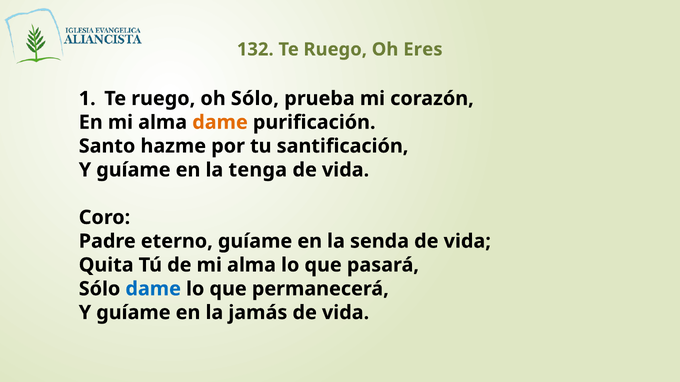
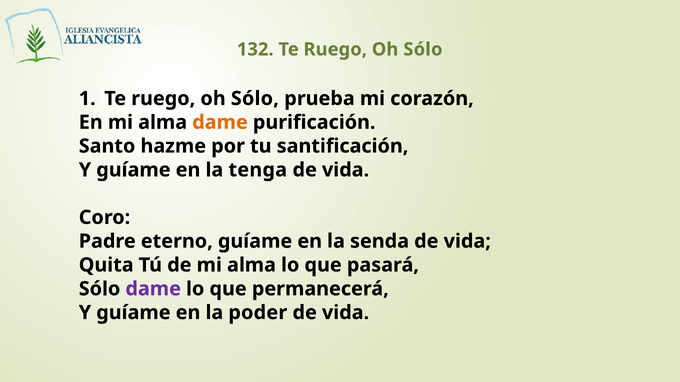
Eres at (423, 49): Eres -> Sólo
dame at (153, 289) colour: blue -> purple
jamás: jamás -> poder
